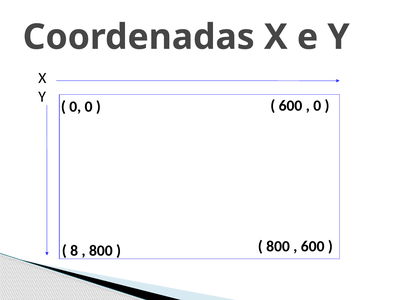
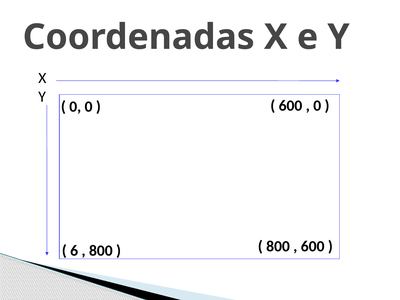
8: 8 -> 6
